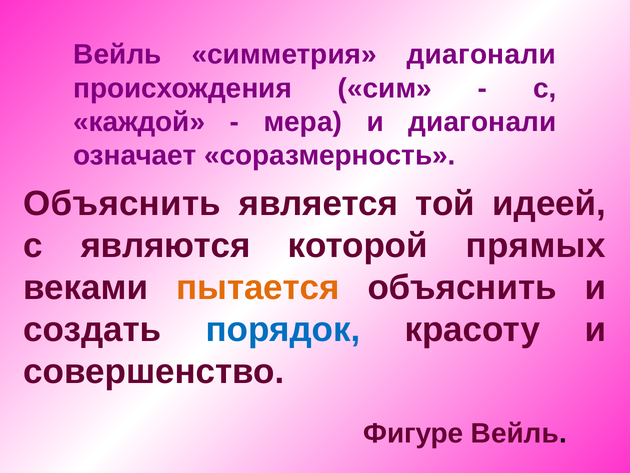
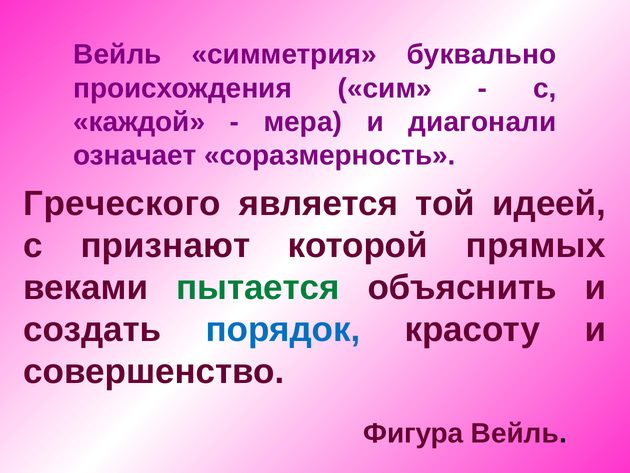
симметрия диагонали: диагонали -> буквально
Объяснить at (122, 203): Объяснить -> Греческого
являются: являются -> признают
пытается colour: orange -> green
Фигуре: Фигуре -> Фигура
